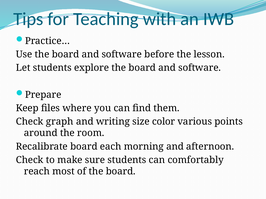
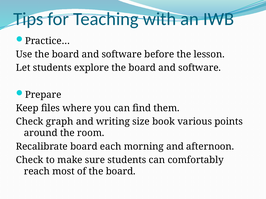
color: color -> book
